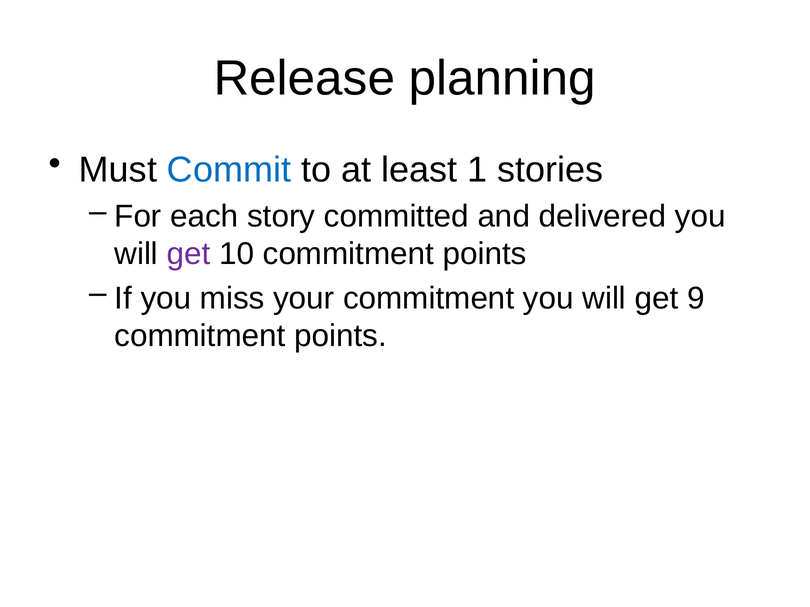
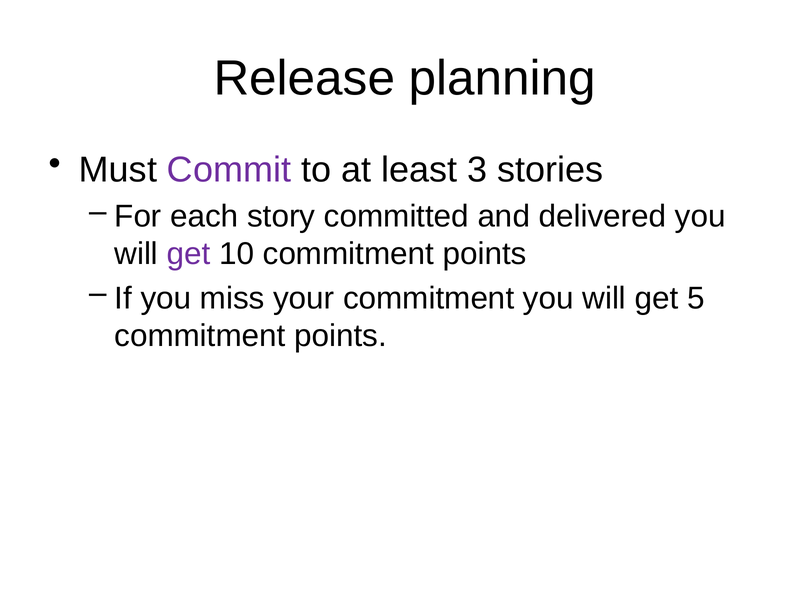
Commit colour: blue -> purple
1: 1 -> 3
9: 9 -> 5
